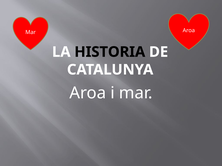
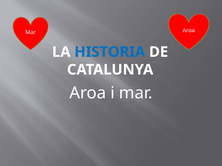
HISTORIA colour: black -> blue
